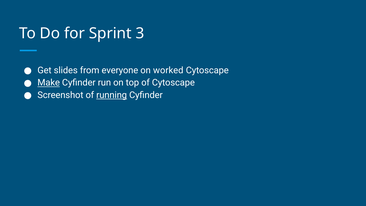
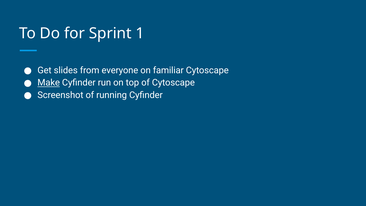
3: 3 -> 1
worked: worked -> familiar
running underline: present -> none
